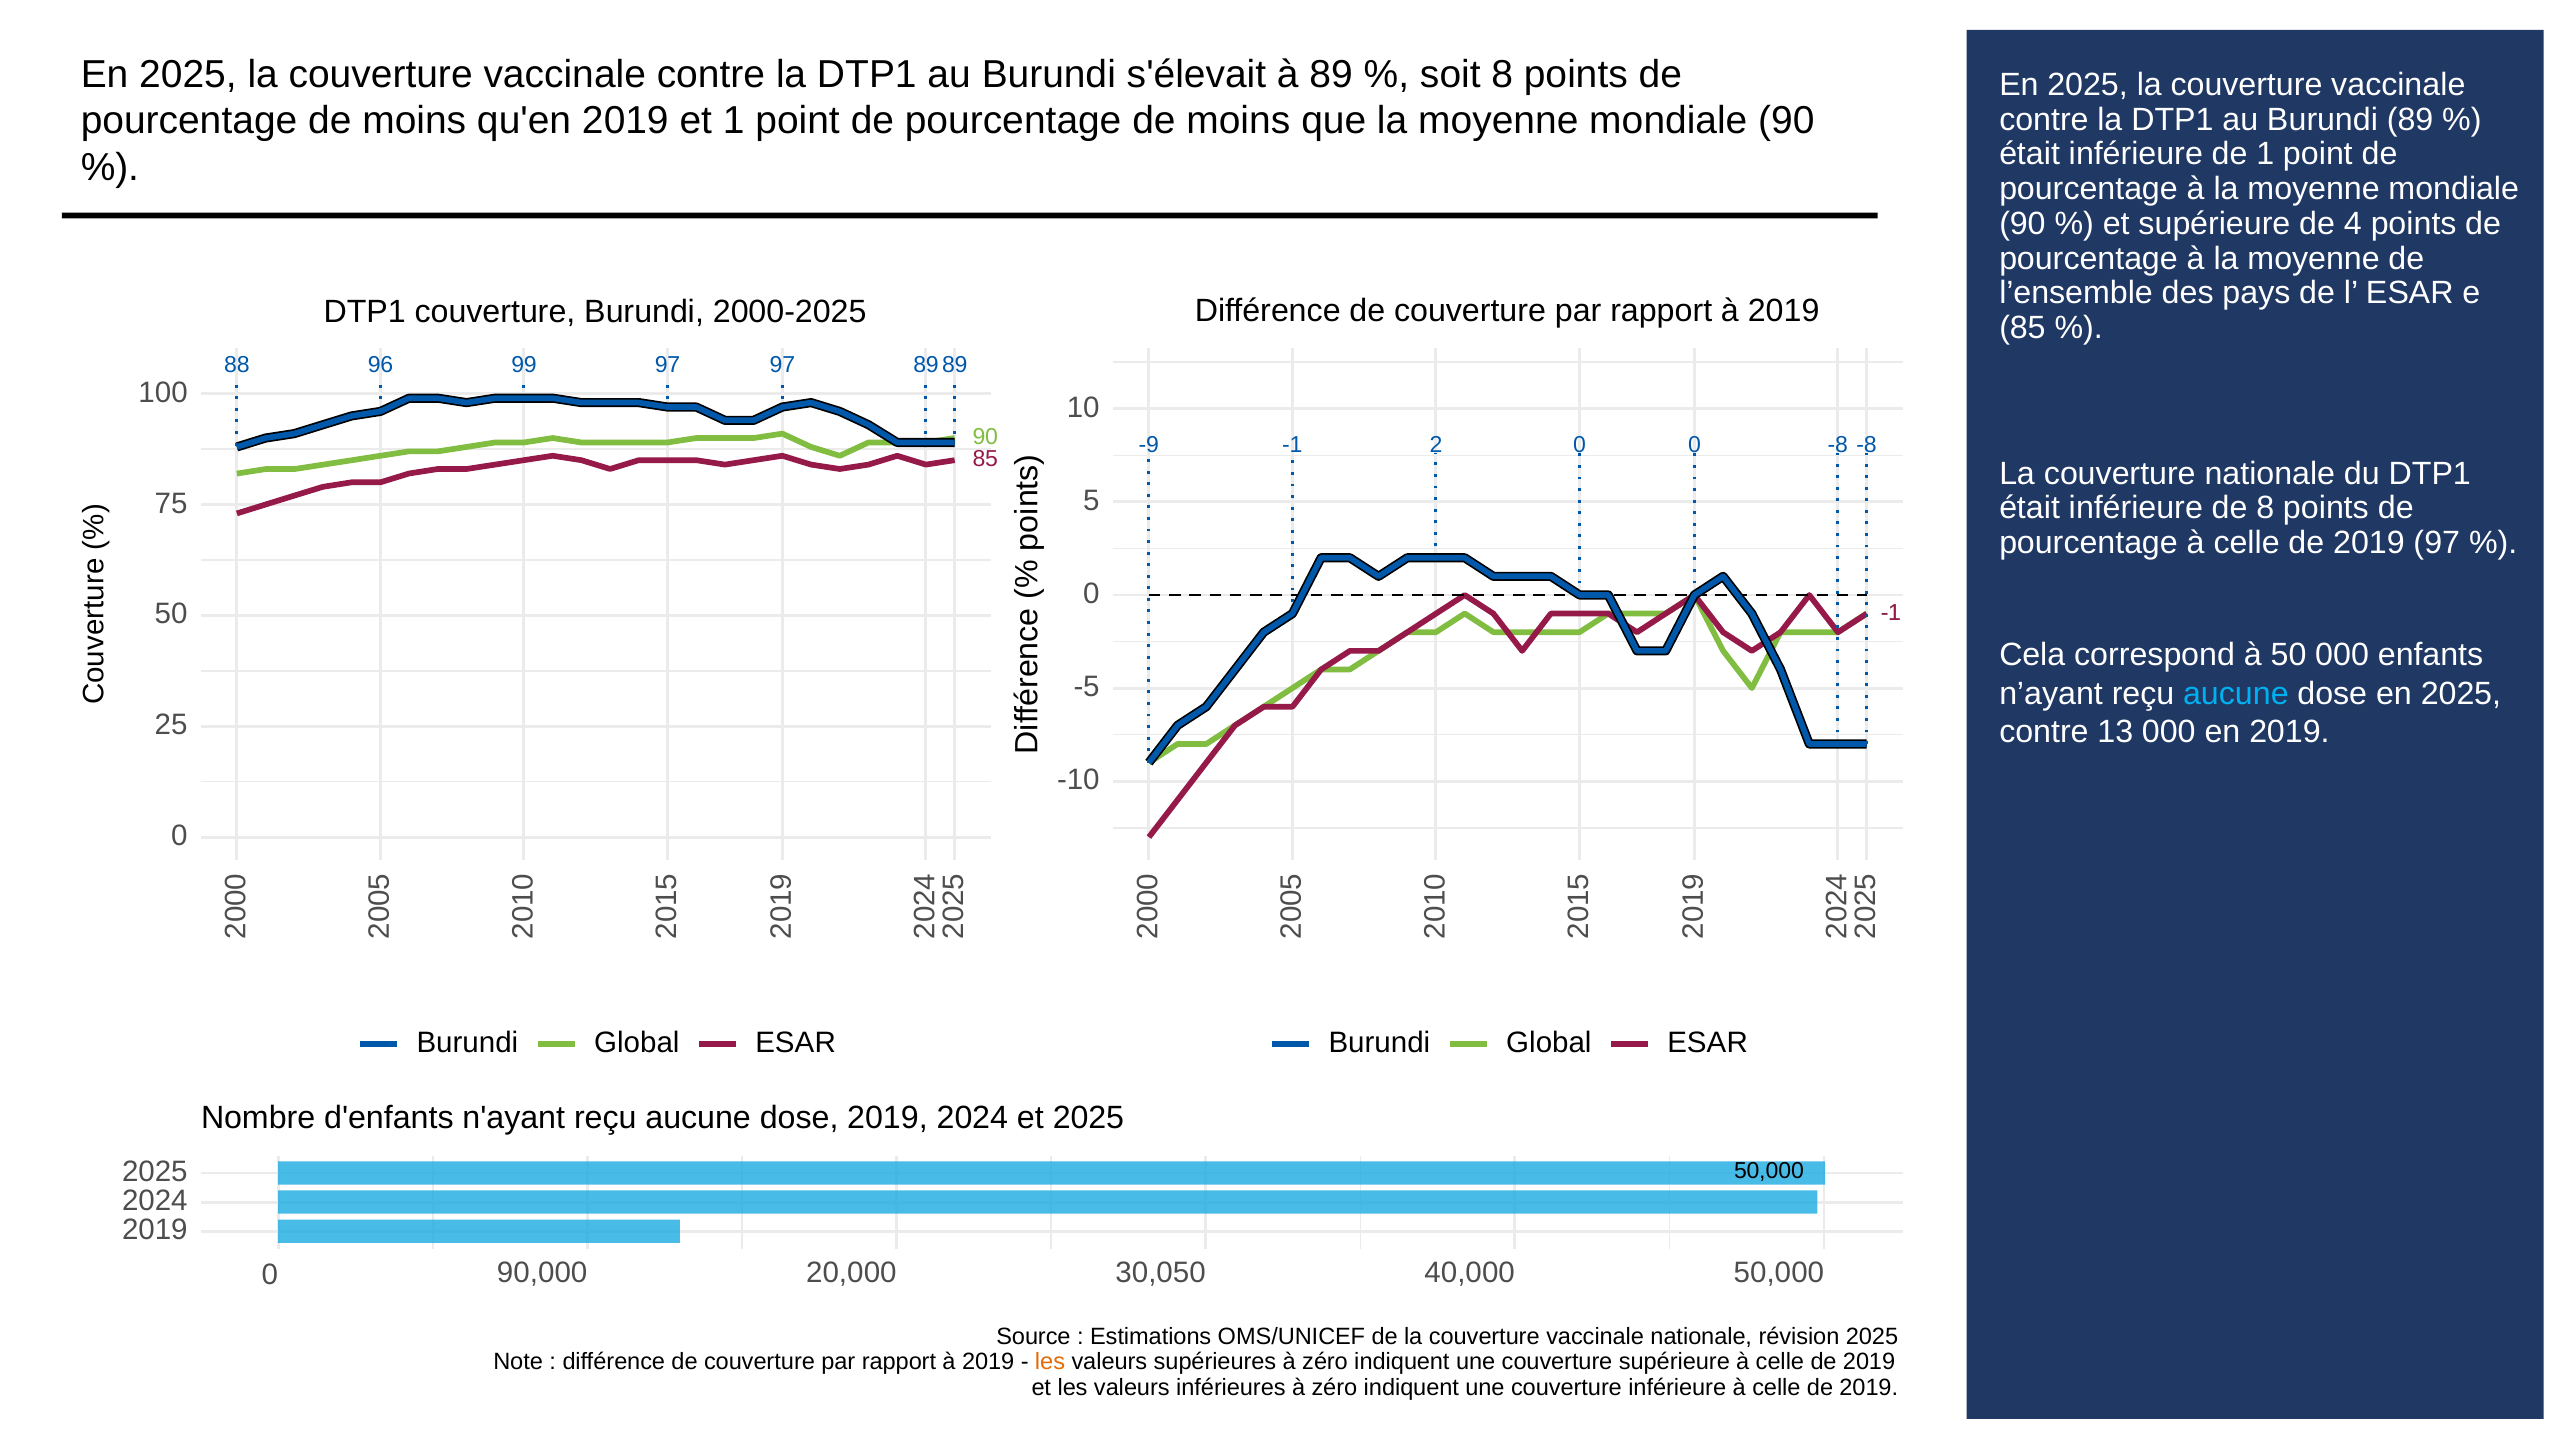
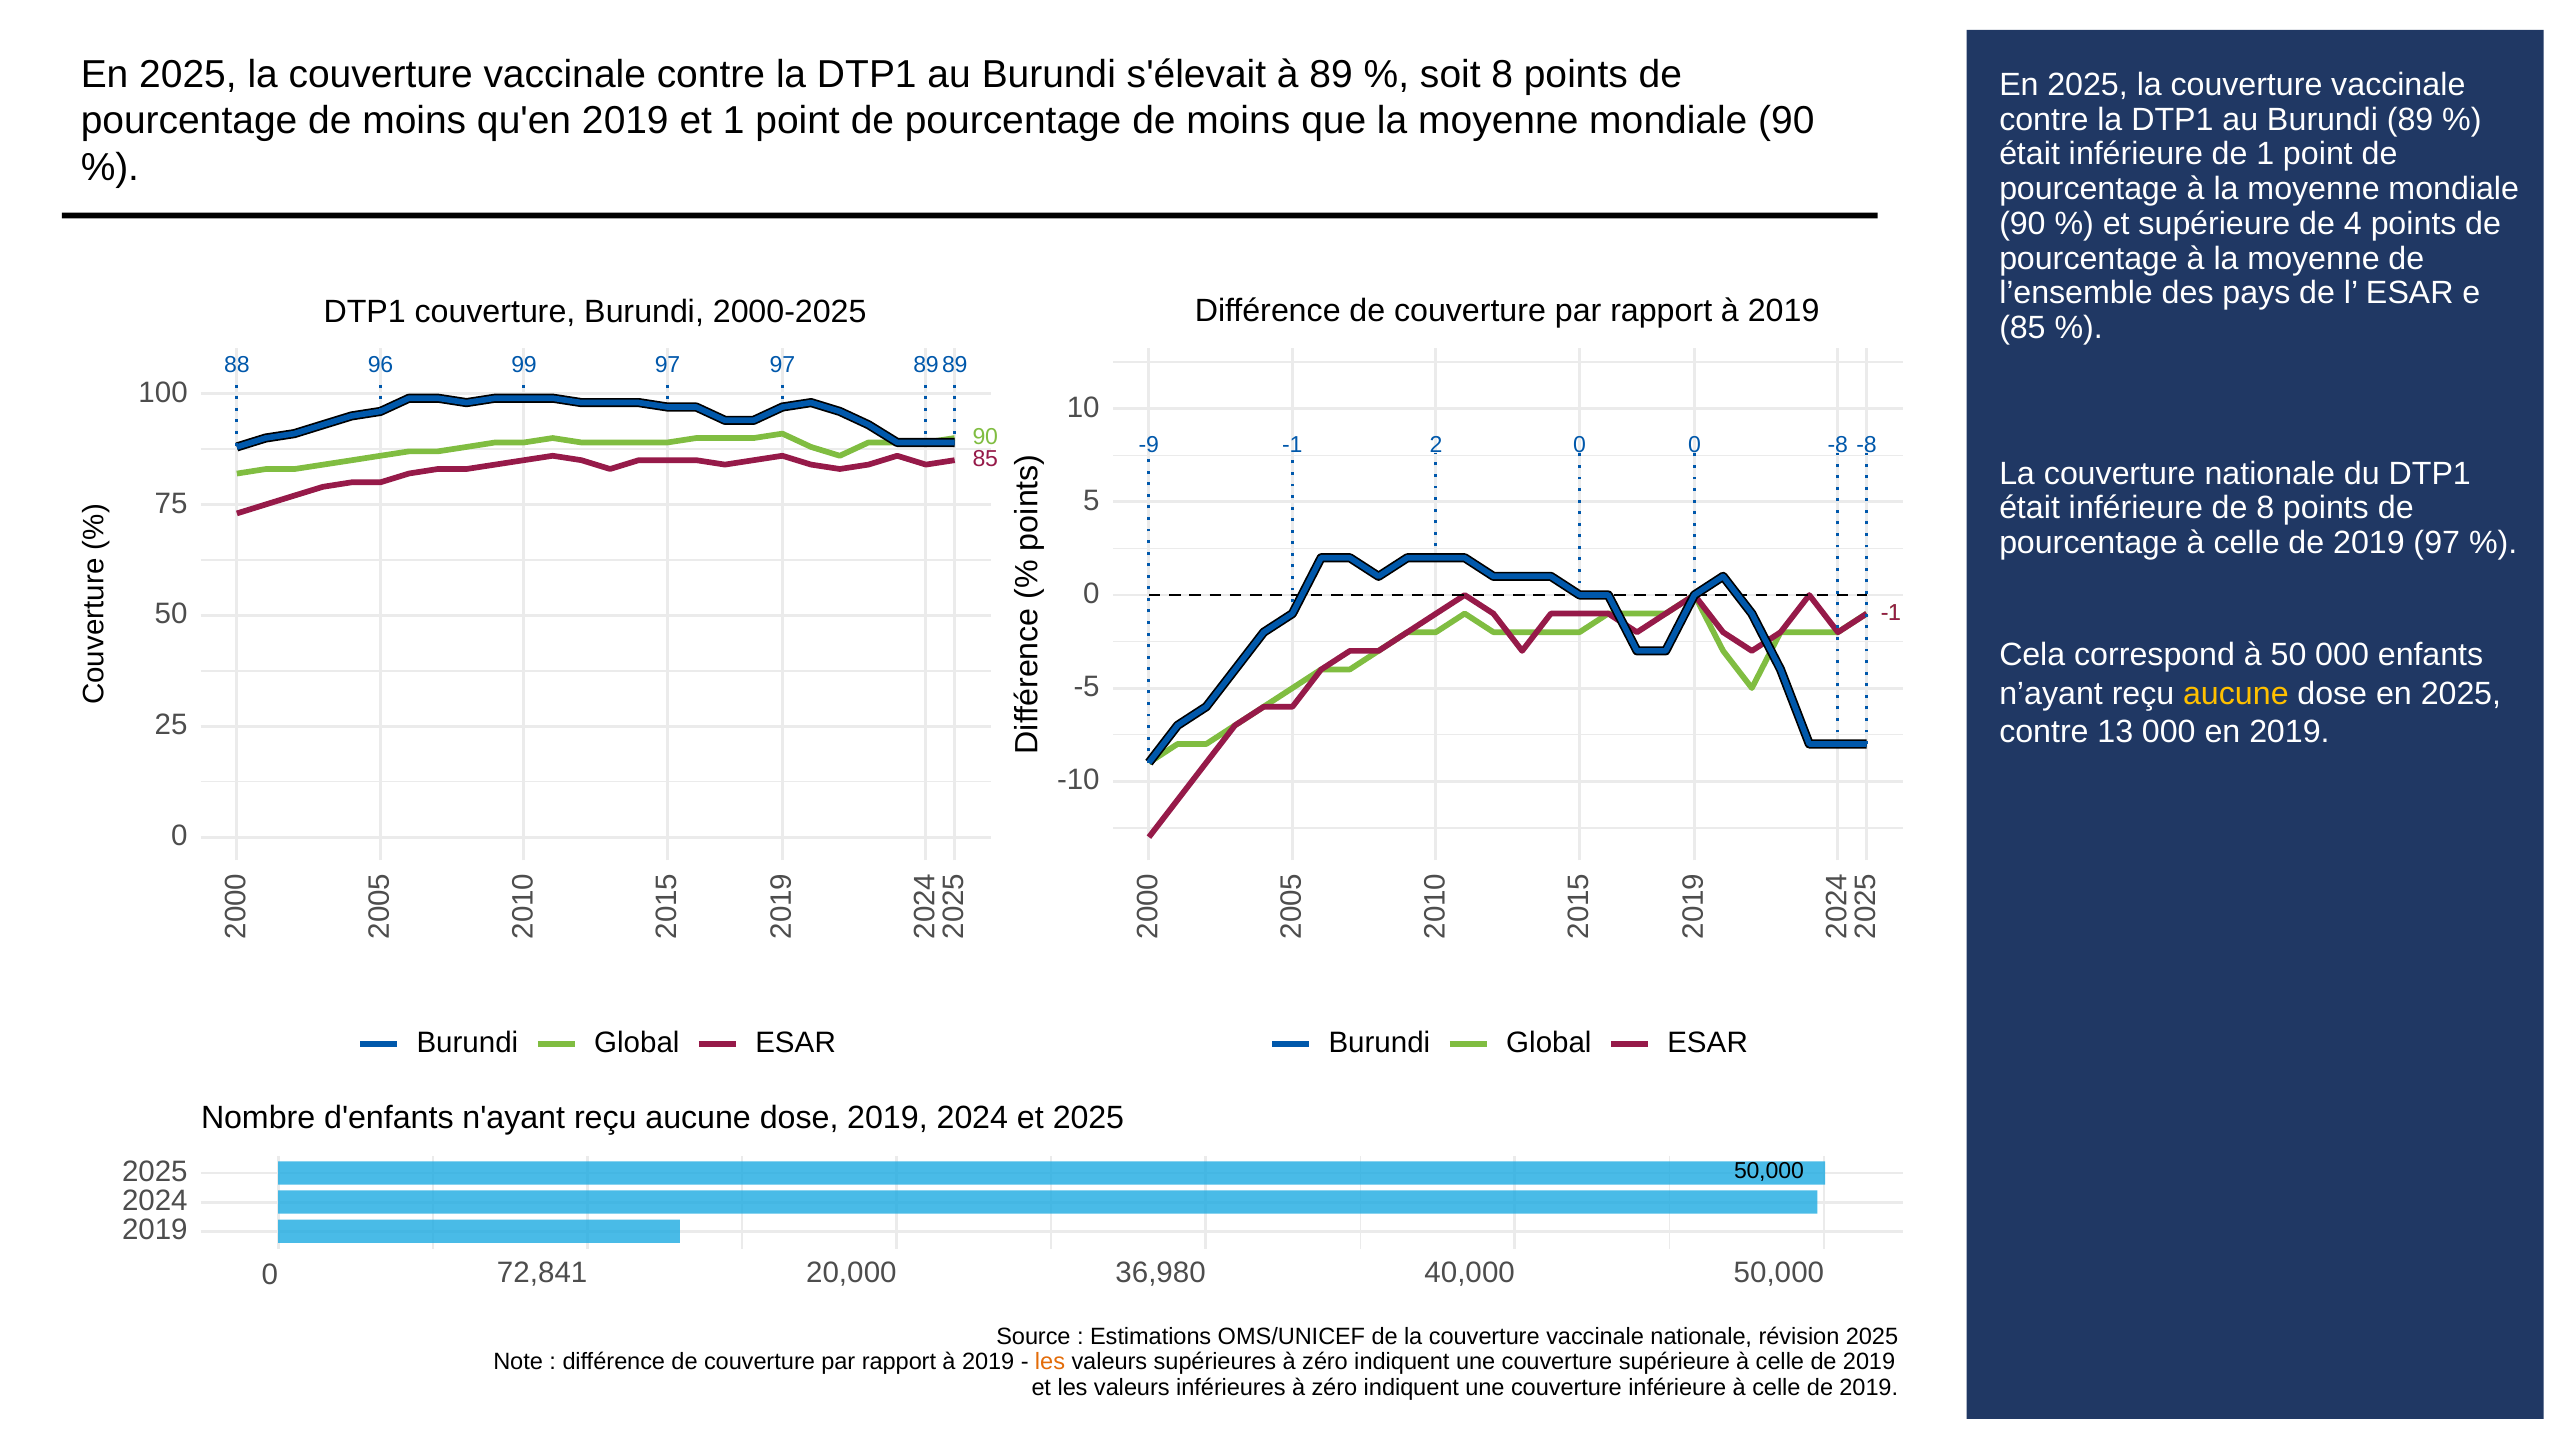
aucune at (2236, 694) colour: light blue -> yellow
90,000: 90,000 -> 72,841
30,050: 30,050 -> 36,980
